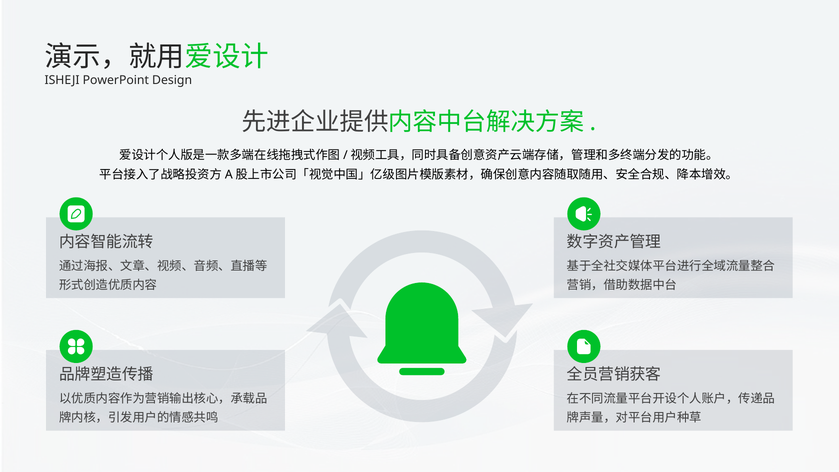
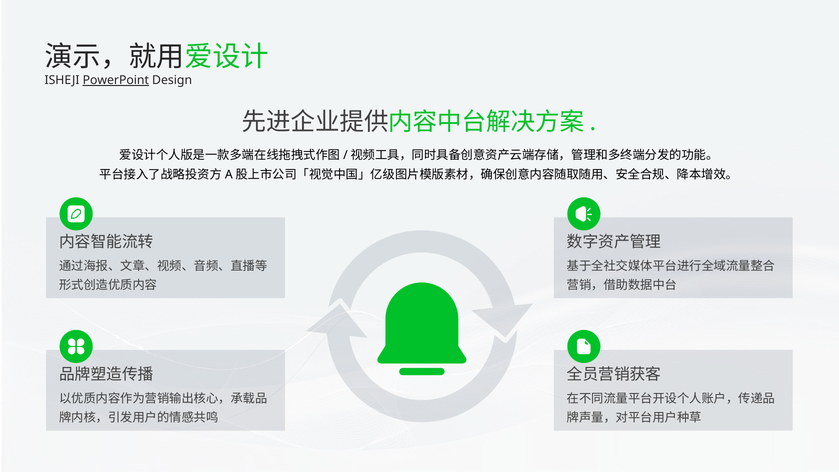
PowerPoint underline: none -> present
